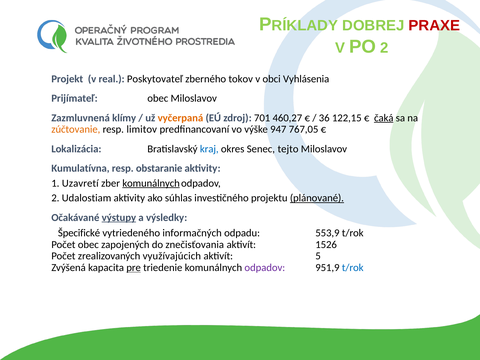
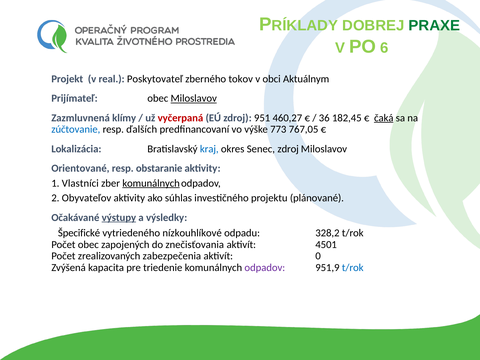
PRAXE colour: red -> green
PO 2: 2 -> 6
Vyhlásenia: Vyhlásenia -> Aktuálnym
Miloslavov at (194, 98) underline: none -> present
vyčerpaná colour: orange -> red
701: 701 -> 951
122,15: 122,15 -> 182,45
zúčtovanie colour: orange -> blue
limitov: limitov -> ďalších
947: 947 -> 773
Senec tejto: tejto -> zdroj
Kumulatívna: Kumulatívna -> Orientované
Uzavretí: Uzavretí -> Vlastníci
Udalostiam: Udalostiam -> Obyvateľov
plánované underline: present -> none
informačných: informačných -> nízkouhlíkové
553,9: 553,9 -> 328,2
1526: 1526 -> 4501
využívajúcich: využívajúcich -> zabezpečenia
5: 5 -> 0
pre underline: present -> none
